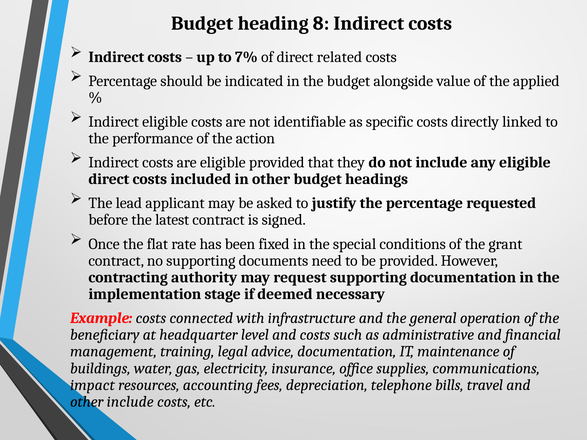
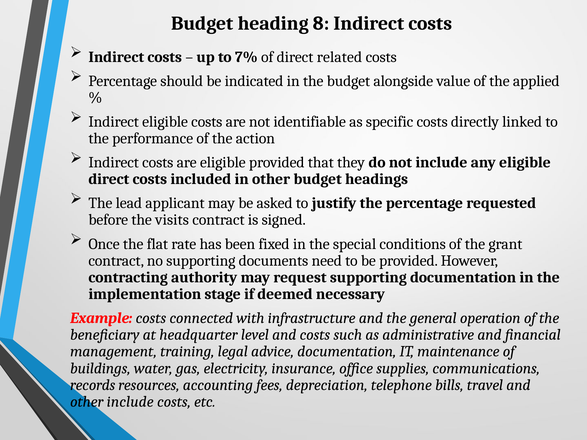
latest: latest -> visits
impact: impact -> records
